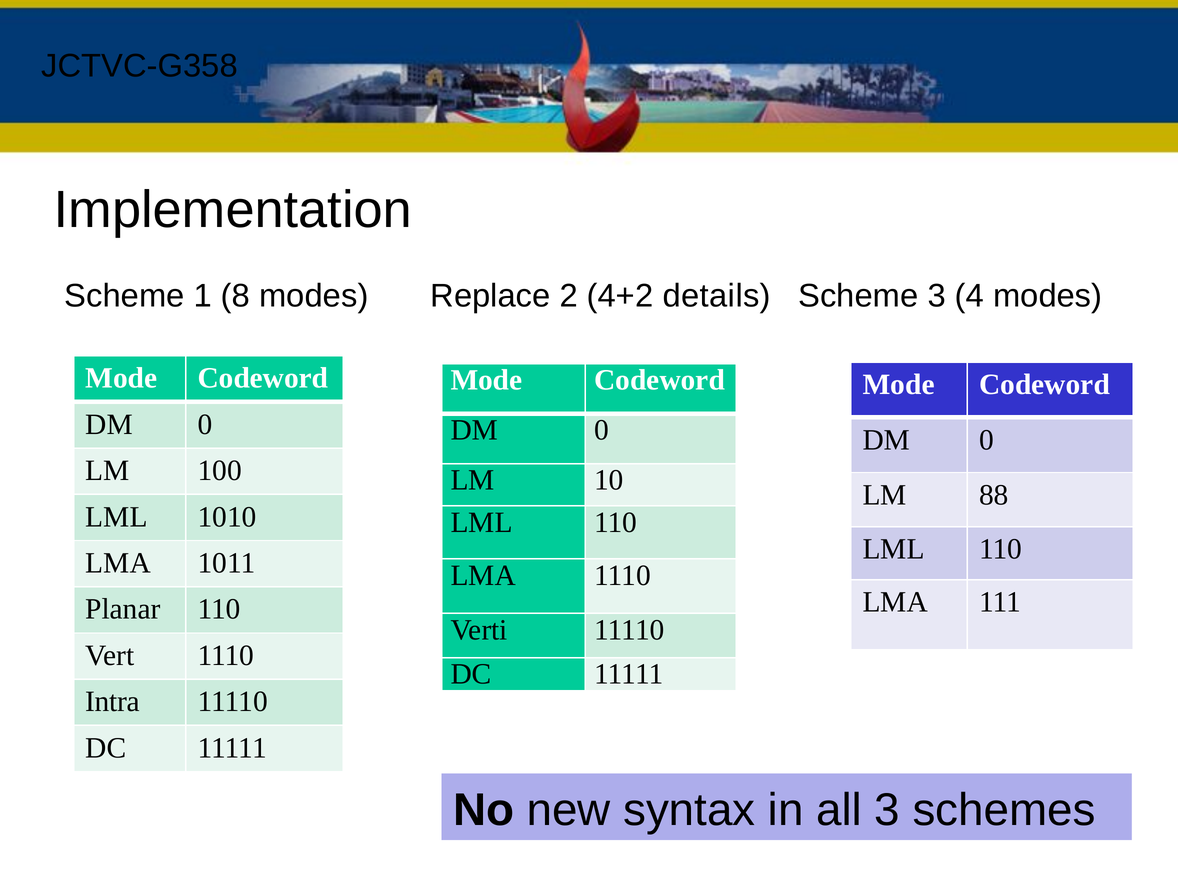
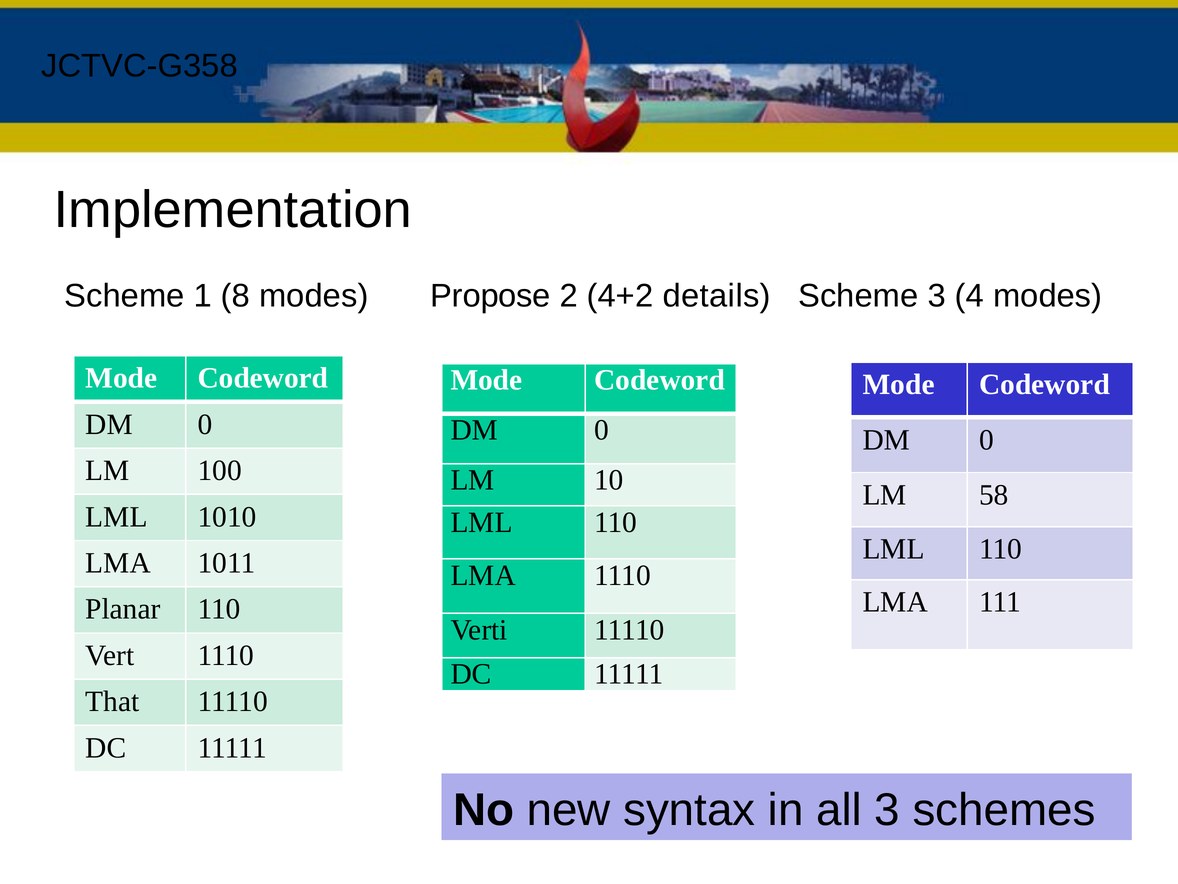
Replace: Replace -> Propose
88: 88 -> 58
Intra: Intra -> That
